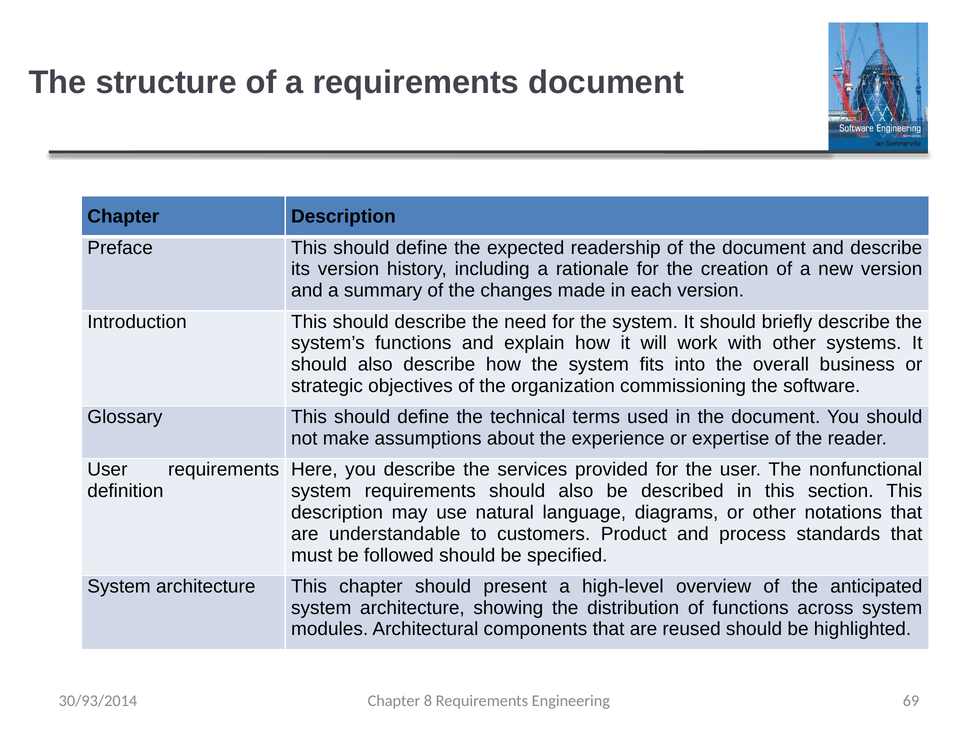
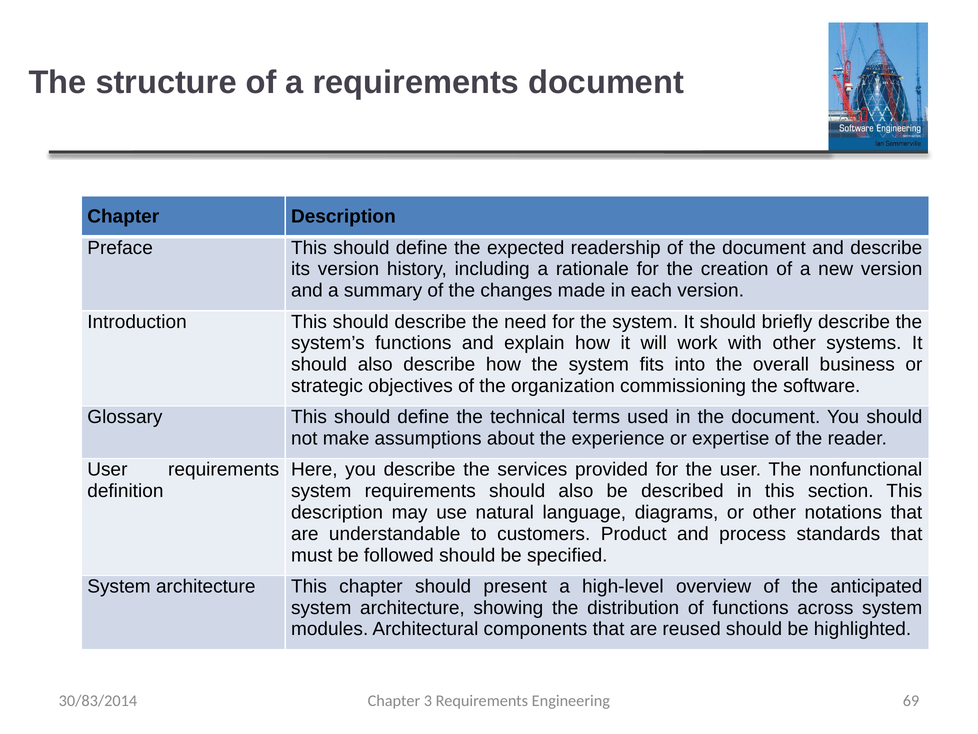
30/93/2014: 30/93/2014 -> 30/83/2014
8: 8 -> 3
